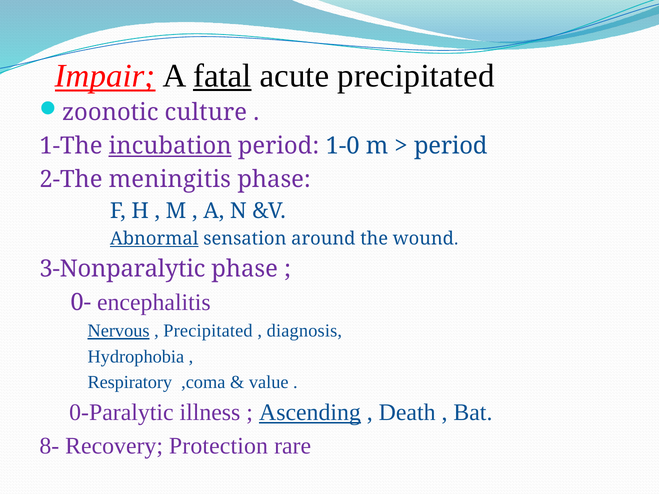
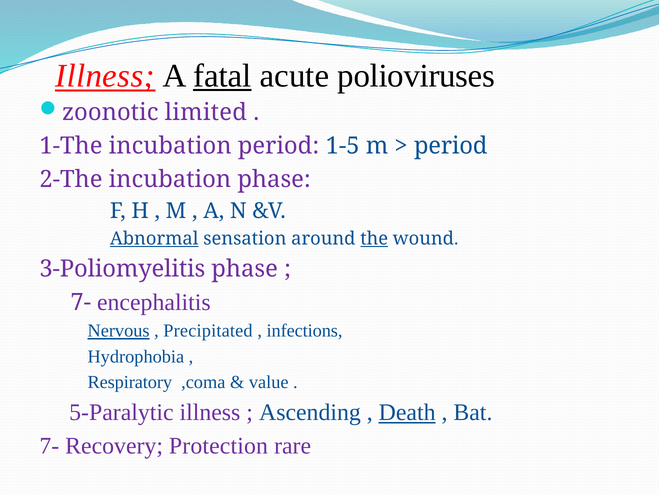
Impair at (105, 76): Impair -> Illness
acute precipitated: precipitated -> polioviruses
culture: culture -> limited
incubation at (170, 146) underline: present -> none
1-0: 1-0 -> 1-5
2-The meningitis: meningitis -> incubation
the underline: none -> present
3-Nonparalytic: 3-Nonparalytic -> 3-Poliomyelitis
0- at (81, 302): 0- -> 7-
diagnosis: diagnosis -> infections
0-Paralytic: 0-Paralytic -> 5-Paralytic
Ascending underline: present -> none
Death underline: none -> present
8- at (49, 446): 8- -> 7-
